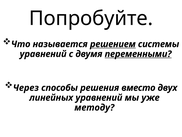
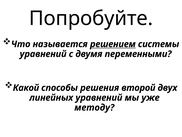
переменными underline: present -> none
Через: Через -> Какой
вместо: вместо -> второй
